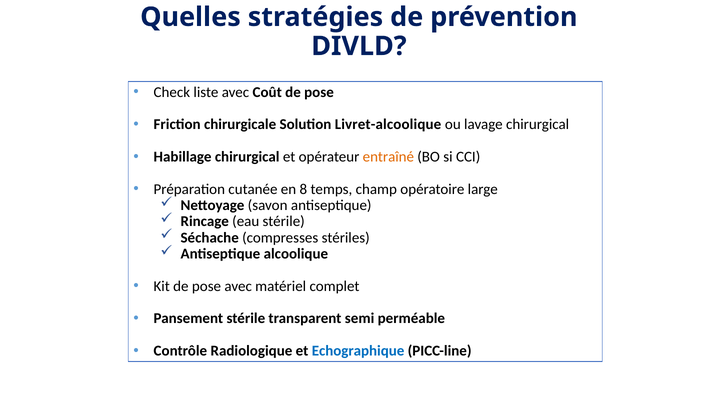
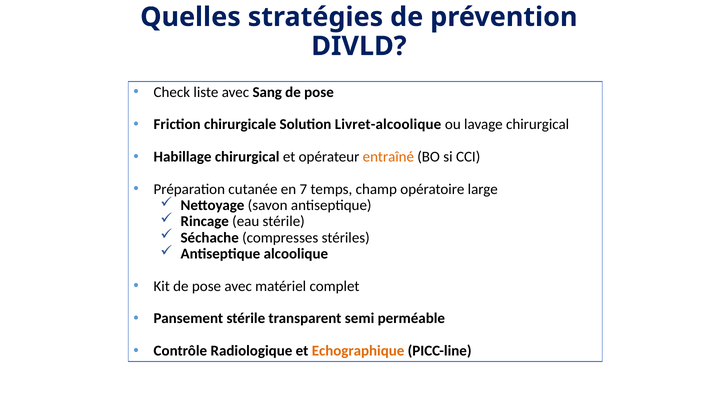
Coût: Coût -> Sang
8: 8 -> 7
Echographique colour: blue -> orange
